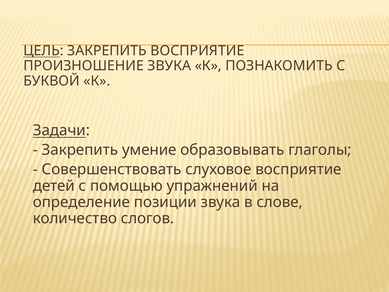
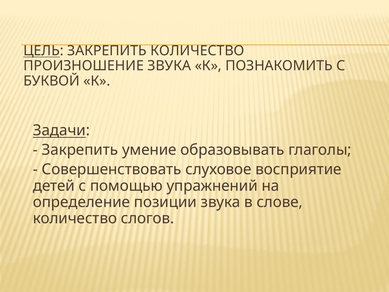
ЗАКРЕПИТЬ ВОСПРИЯТИЕ: ВОСПРИЯТИЕ -> КОЛИЧЕСТВО
